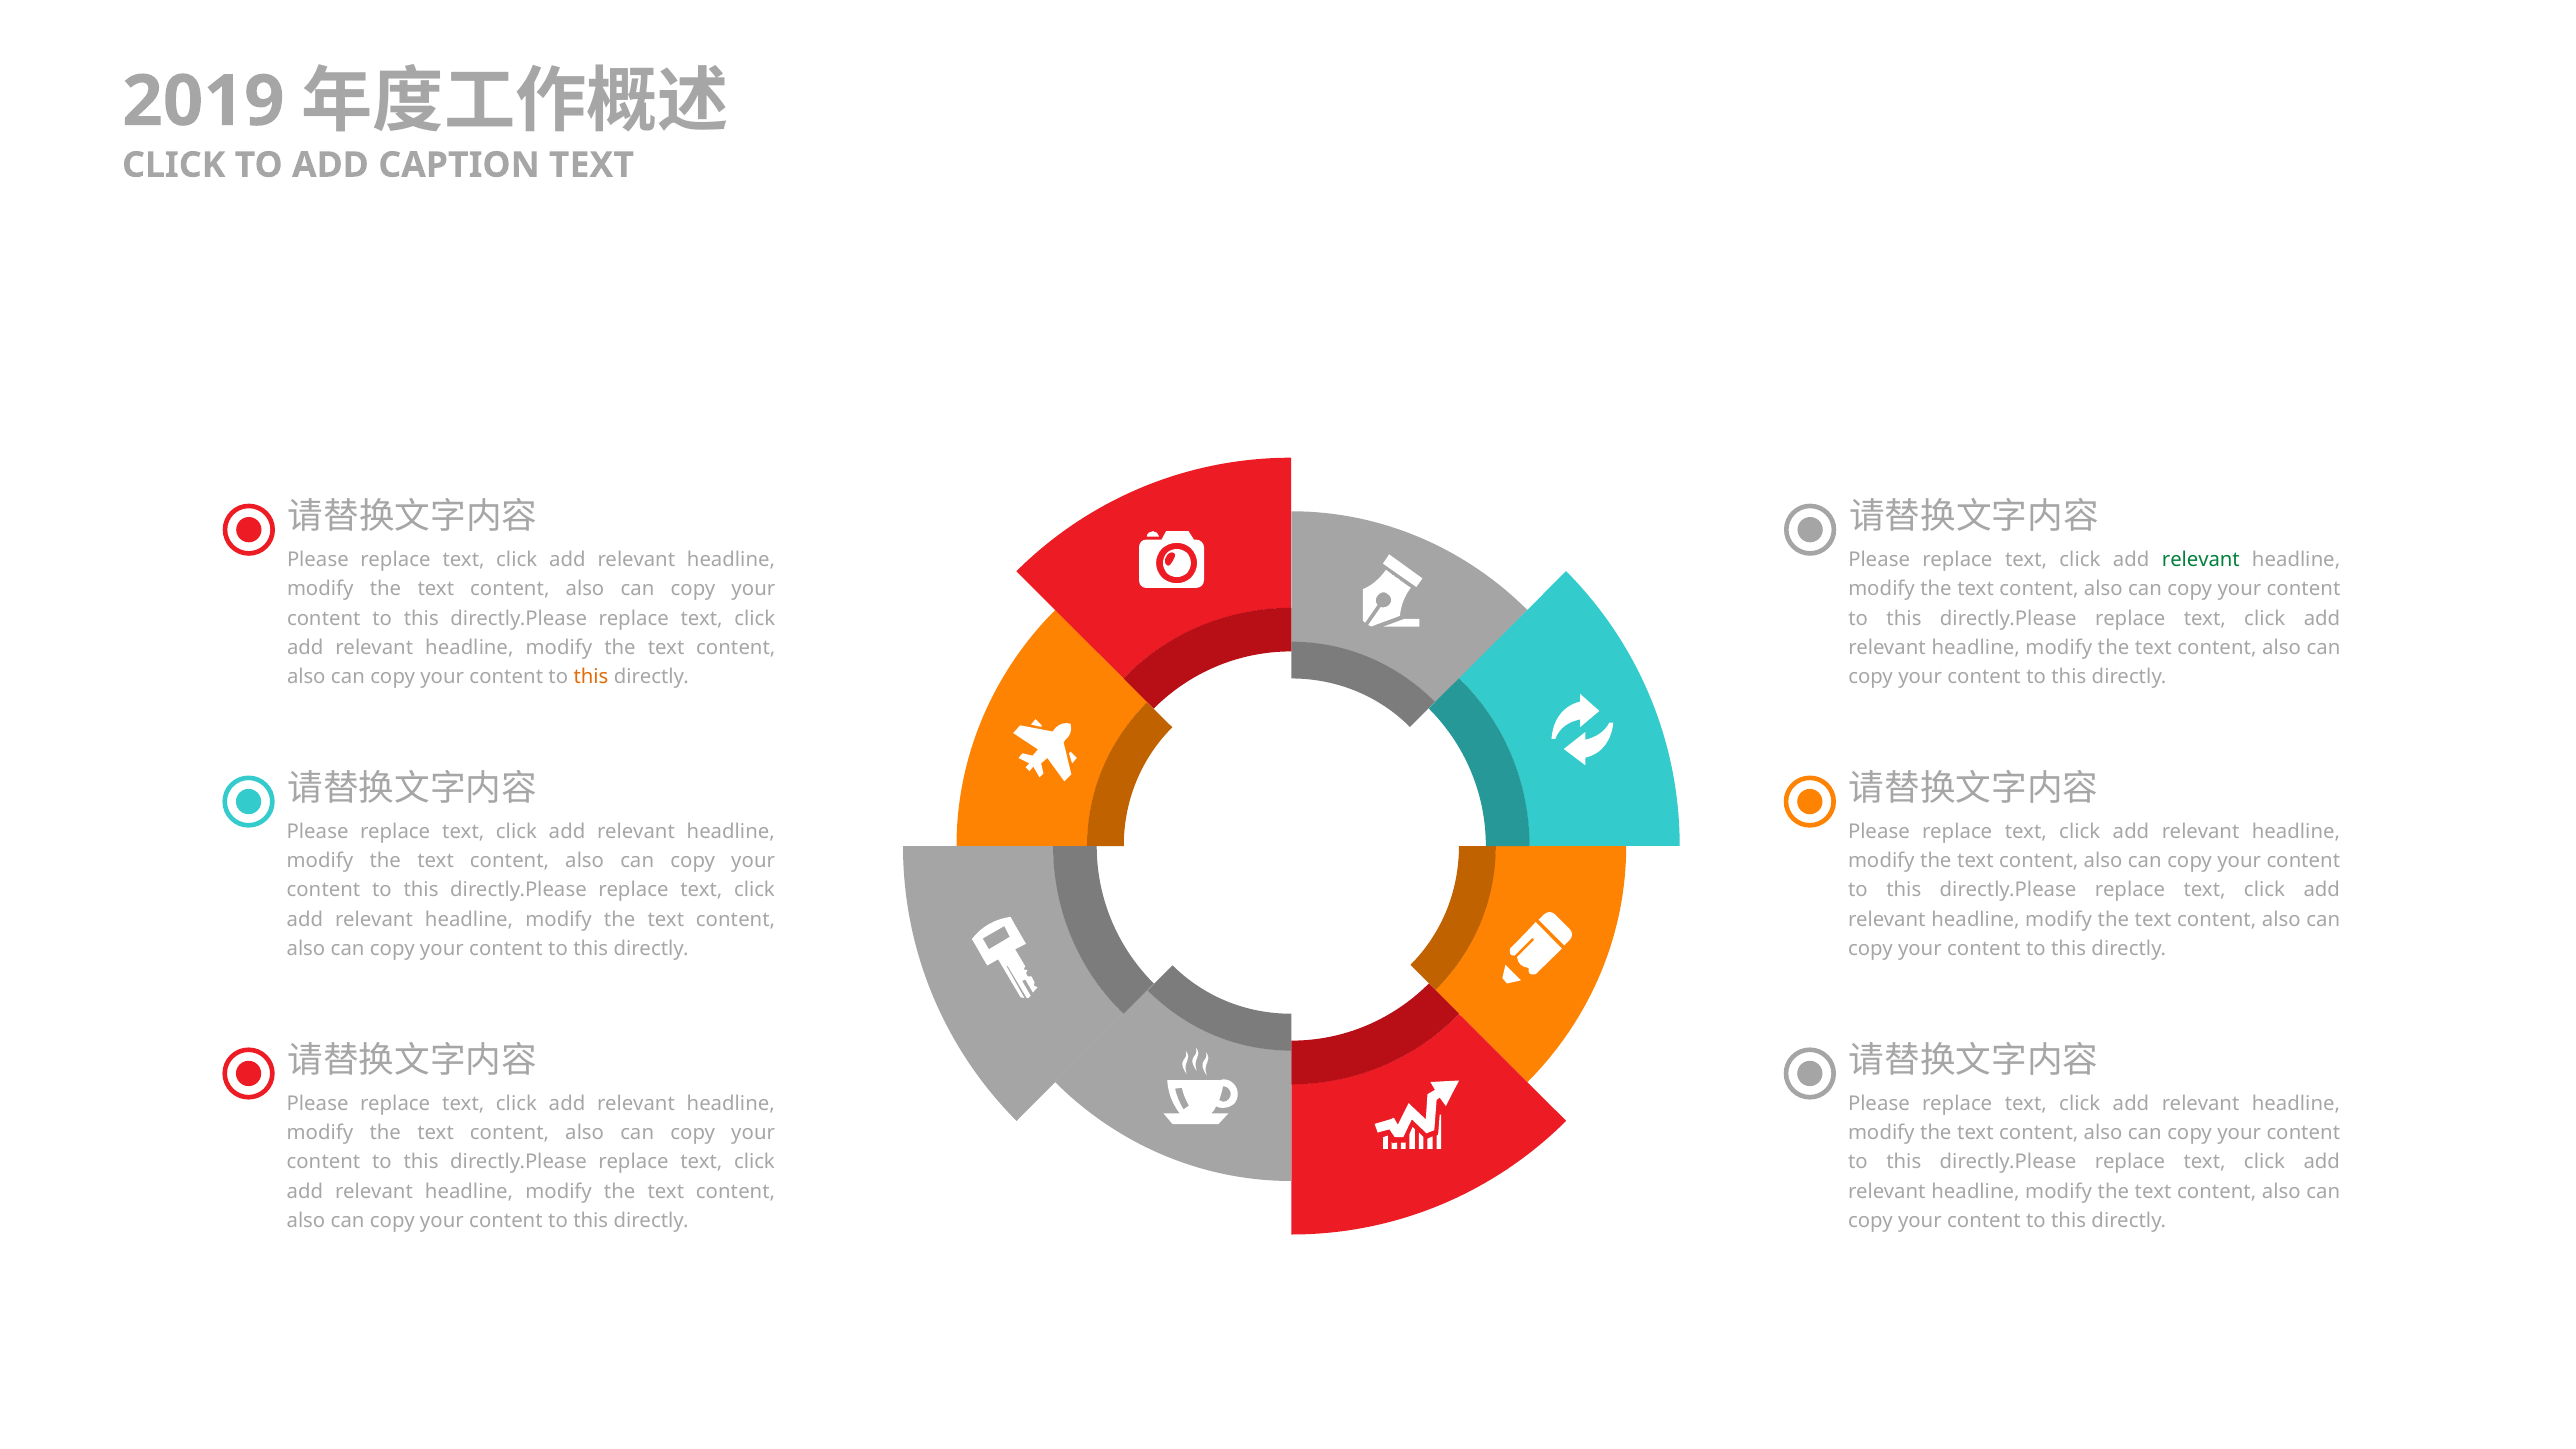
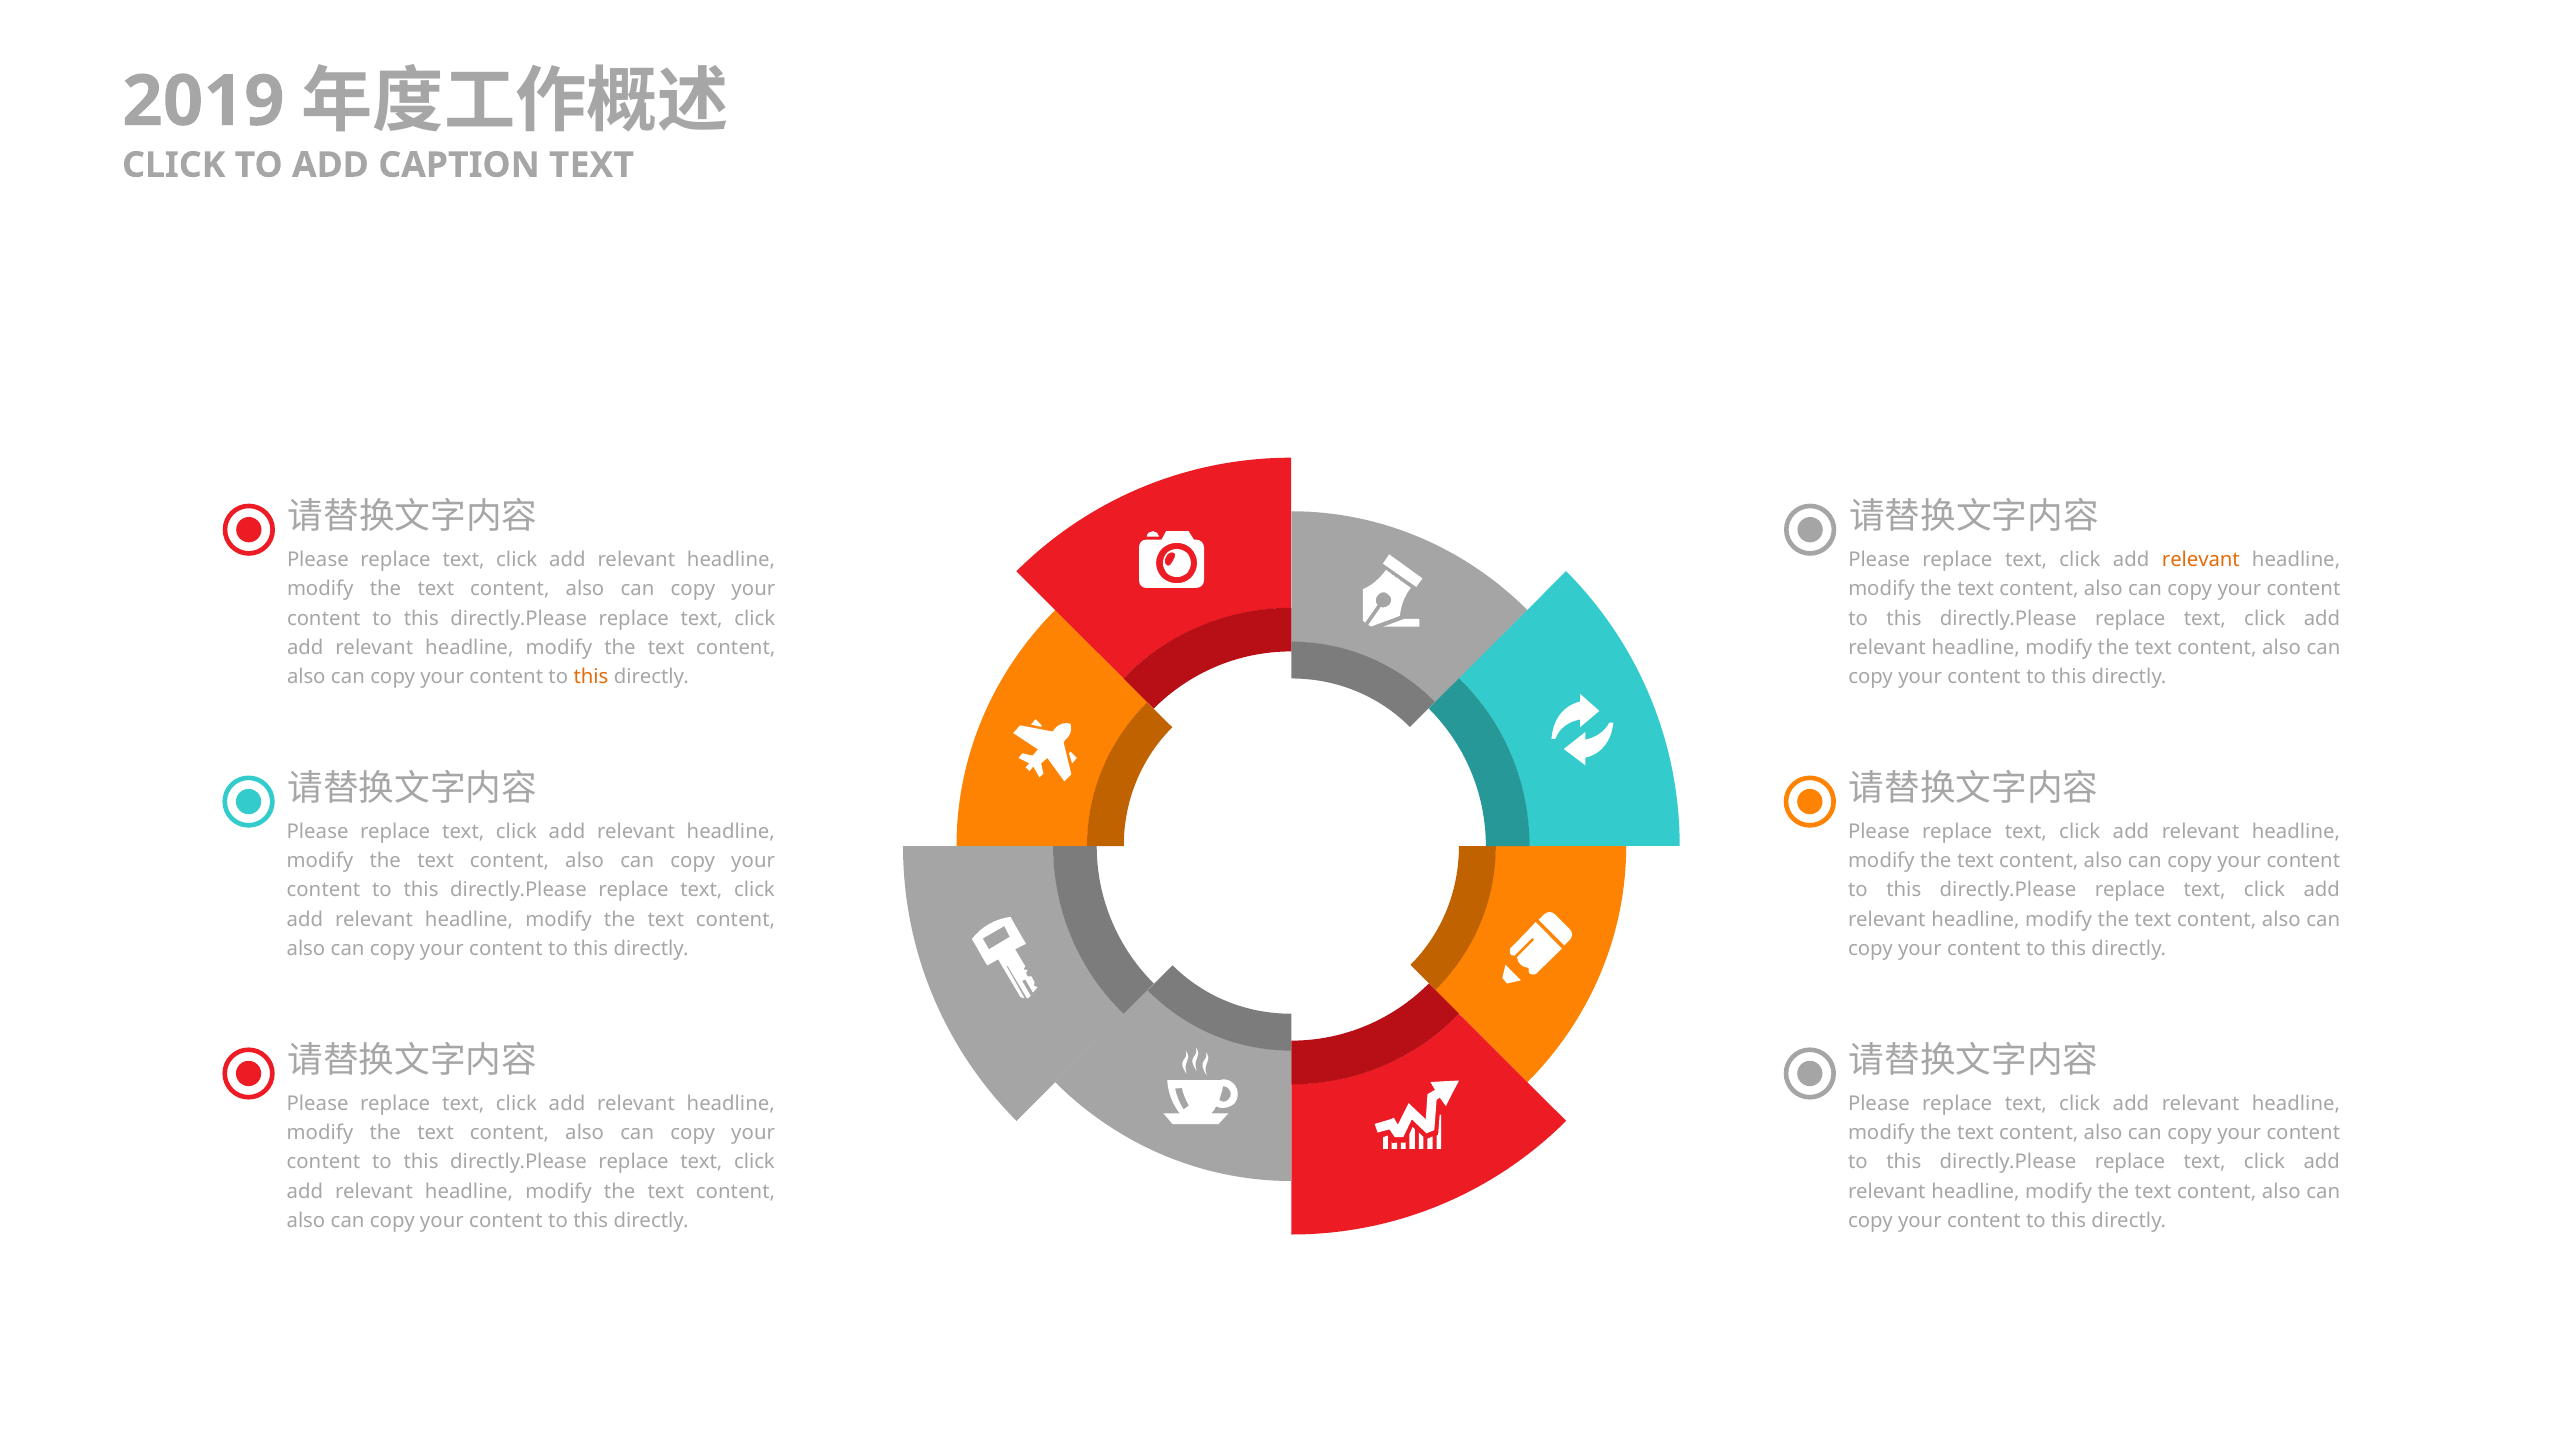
relevant at (2201, 560) colour: green -> orange
